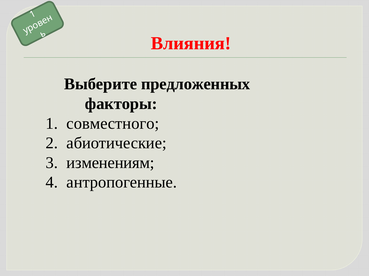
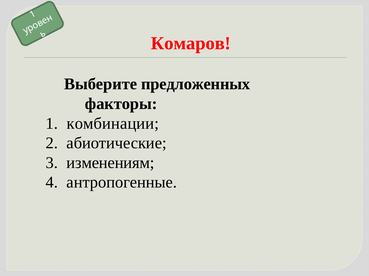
Влияния: Влияния -> Комаров
совместного: совместного -> комбинации
